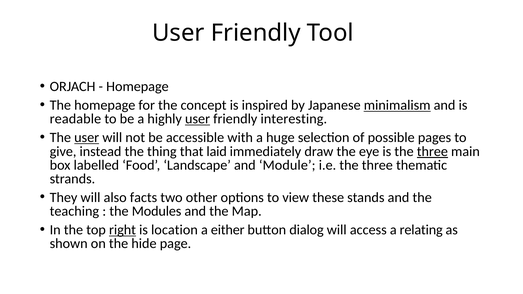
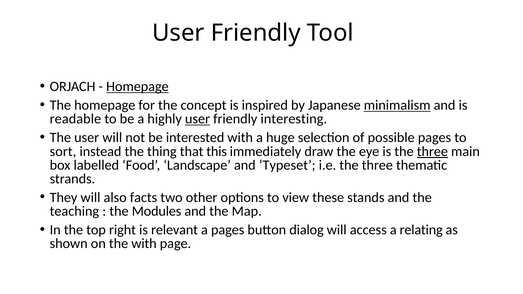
Homepage at (137, 87) underline: none -> present
user at (87, 138) underline: present -> none
accessible: accessible -> interested
give: give -> sort
laid: laid -> this
Module: Module -> Typeset
right underline: present -> none
location: location -> relevant
a either: either -> pages
the hide: hide -> with
